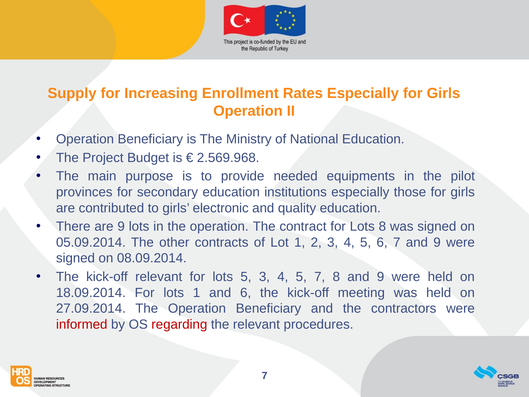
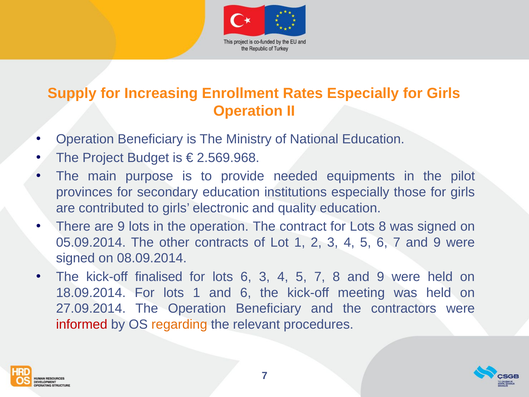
kick-off relevant: relevant -> finalised
lots 5: 5 -> 6
regarding colour: red -> orange
